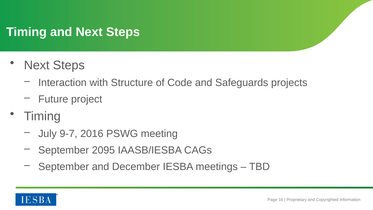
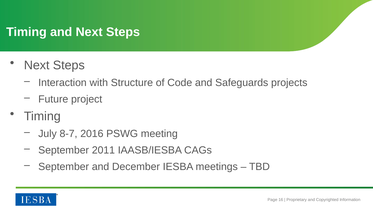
9-7: 9-7 -> 8-7
2095: 2095 -> 2011
